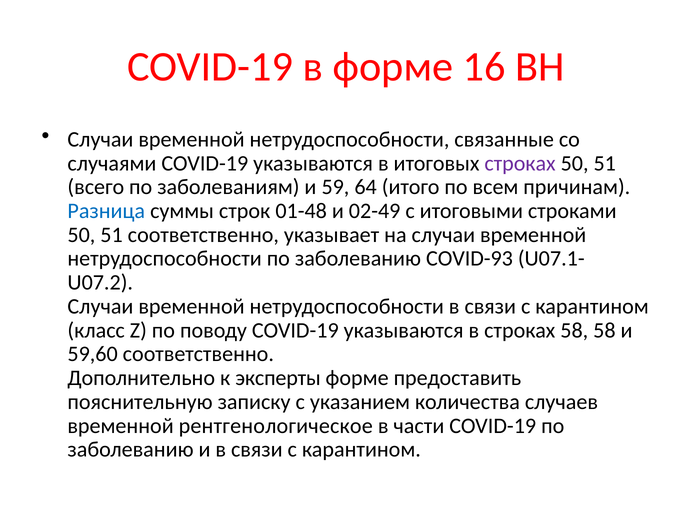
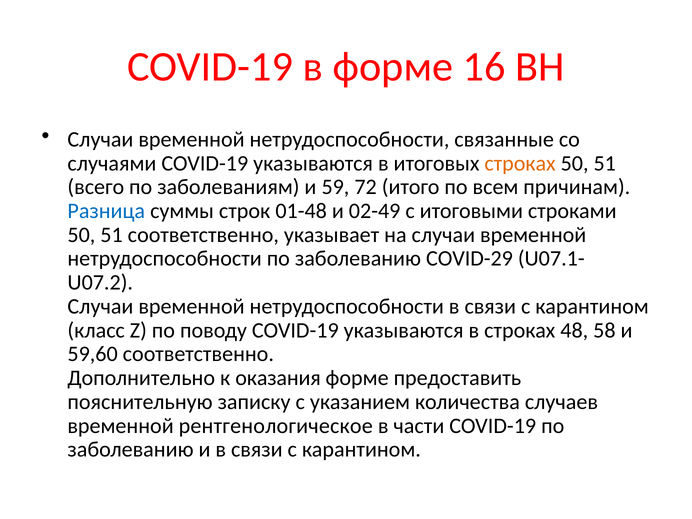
строках at (520, 163) colour: purple -> orange
64: 64 -> 72
COVID-93: COVID-93 -> COVID-29
строках 58: 58 -> 48
эксперты: эксперты -> оказания
